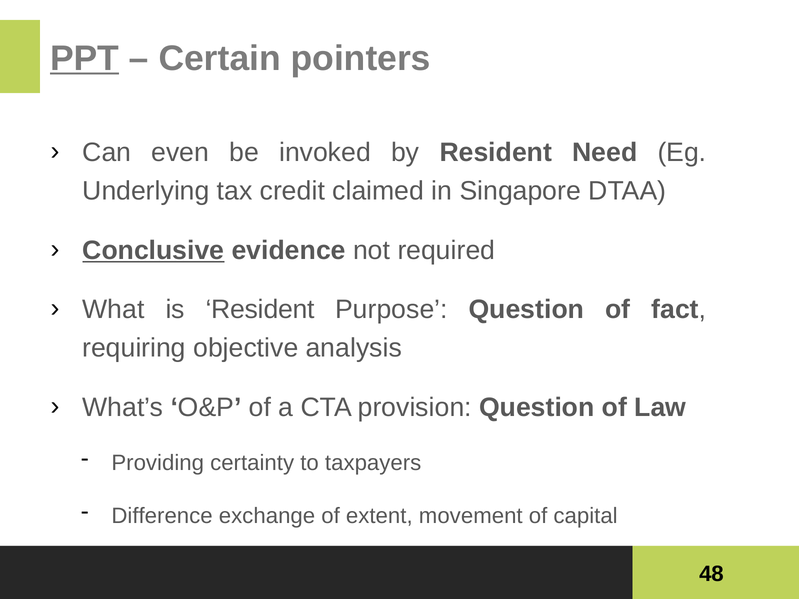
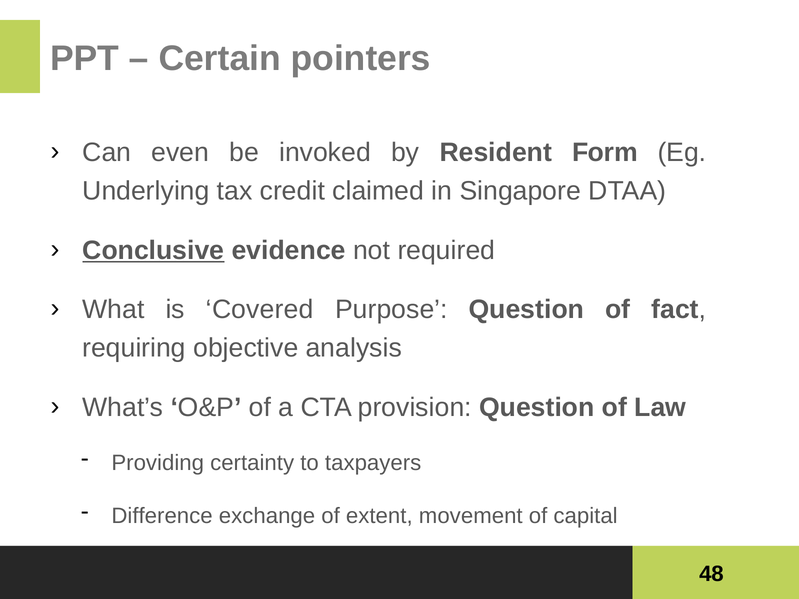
PPT underline: present -> none
Need: Need -> Form
is Resident: Resident -> Covered
